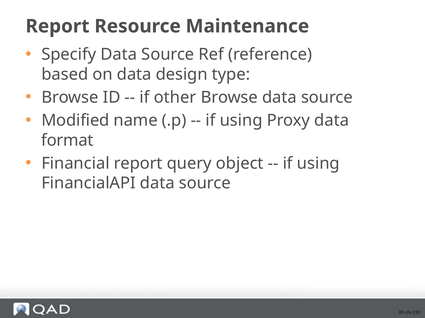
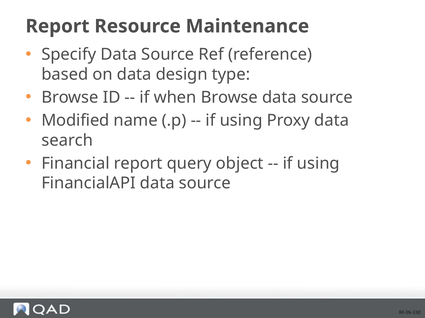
other: other -> when
format: format -> search
